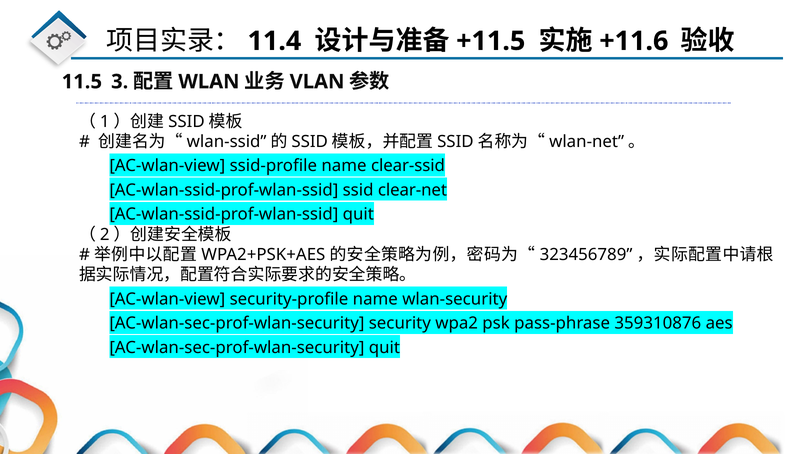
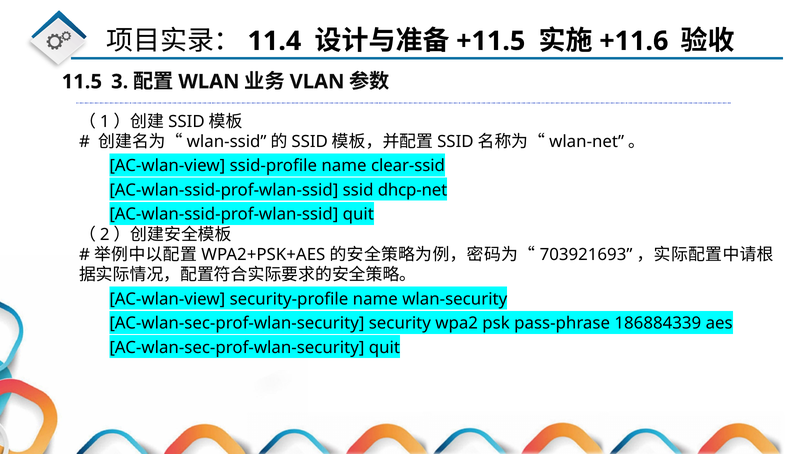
clear-net: clear-net -> dhcp-net
323456789: 323456789 -> 703921693
359310876: 359310876 -> 186884339
